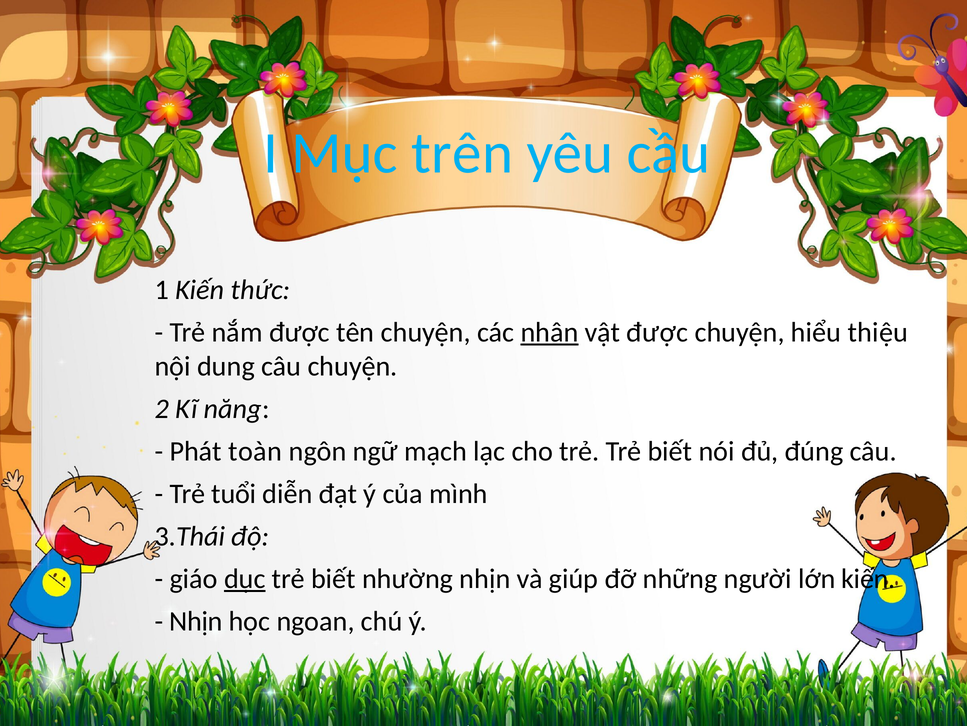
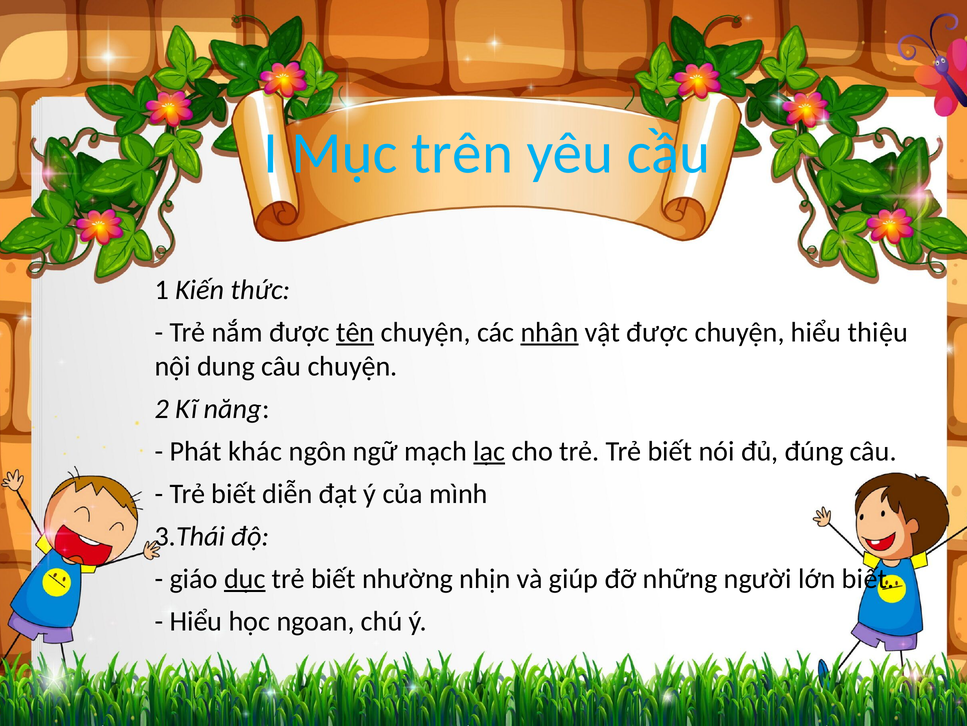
tên underline: none -> present
toàn: toàn -> khác
lạc underline: none -> present
tuổi at (234, 493): tuổi -> biết
lớn kiến: kiến -> biết
Nhịn at (196, 621): Nhịn -> Hiểu
